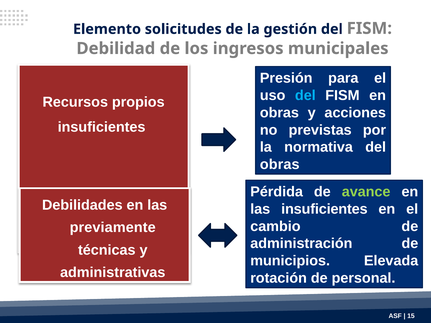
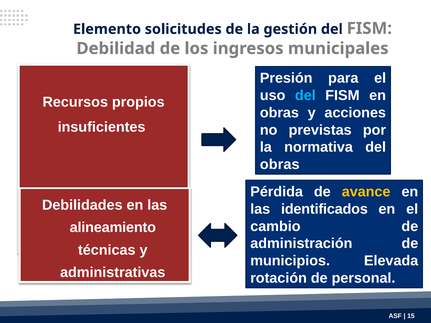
avance colour: light green -> yellow
las insuficientes: insuficientes -> identificados
previamente: previamente -> alineamiento
